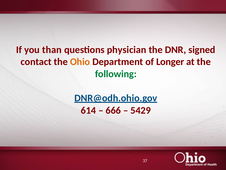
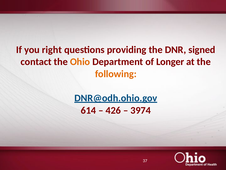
than: than -> right
physician: physician -> providing
following colour: green -> orange
666: 666 -> 426
5429: 5429 -> 3974
